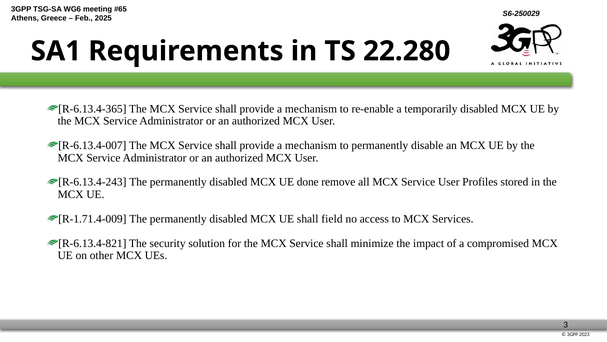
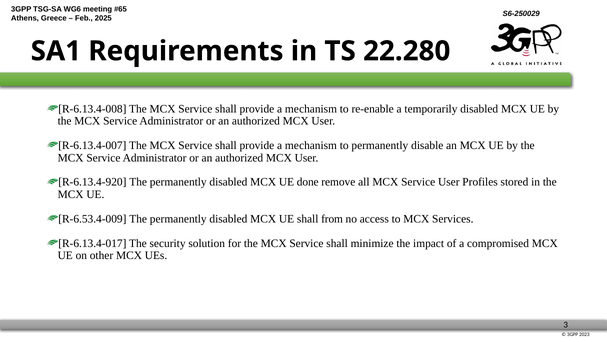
R-6.13.4-365: R-6.13.4-365 -> R-6.13.4-008
R-6.13.4-243: R-6.13.4-243 -> R-6.13.4-920
R-1.71.4-009: R-1.71.4-009 -> R-6.53.4-009
field: field -> from
R-6.13.4-821: R-6.13.4-821 -> R-6.13.4-017
